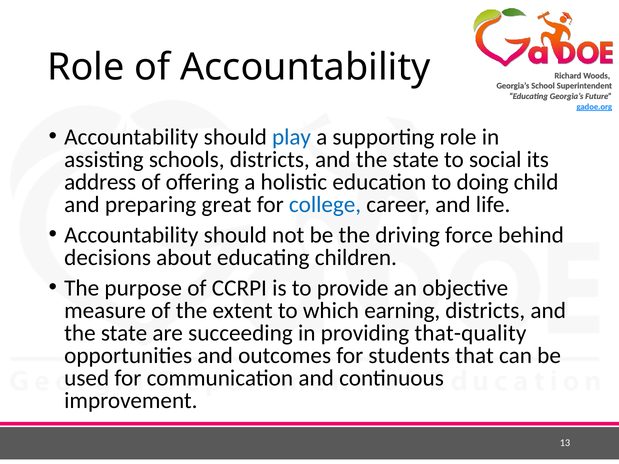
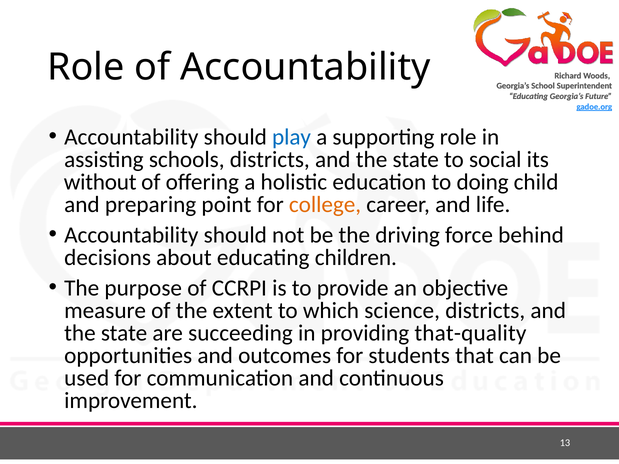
address: address -> without
great: great -> point
college colour: blue -> orange
earning: earning -> science
